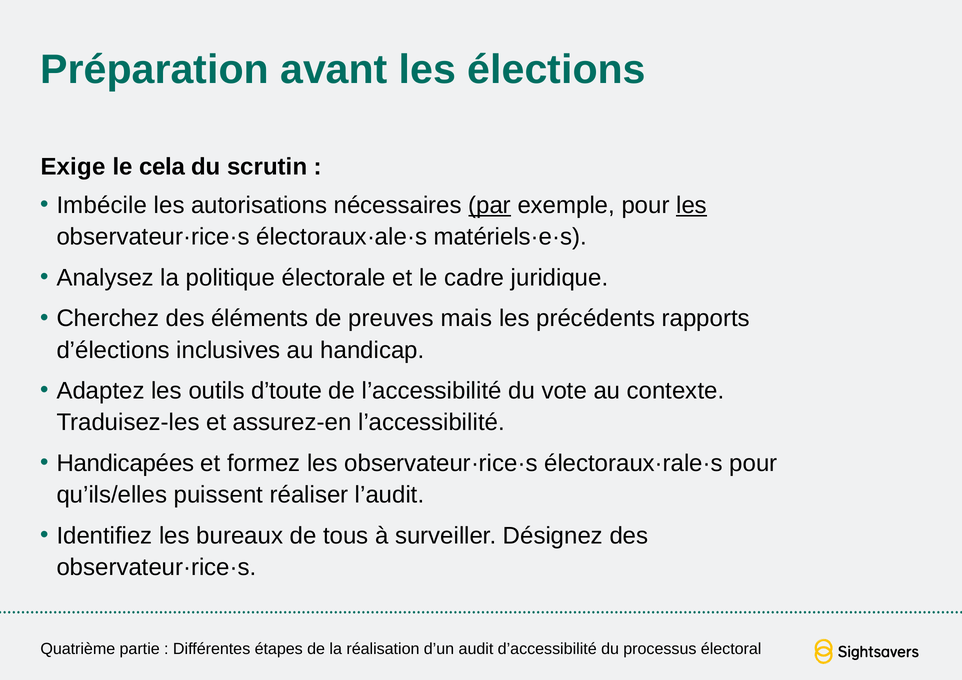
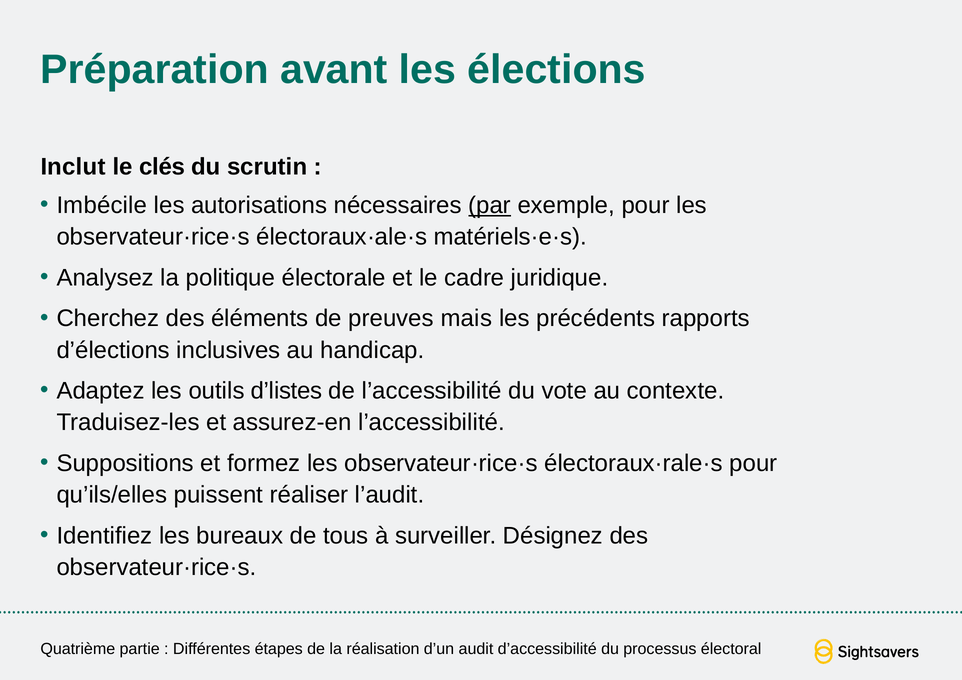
Exige: Exige -> Inclut
cela: cela -> clés
les at (692, 205) underline: present -> none
d’toute: d’toute -> d’listes
Handicapées: Handicapées -> Suppositions
